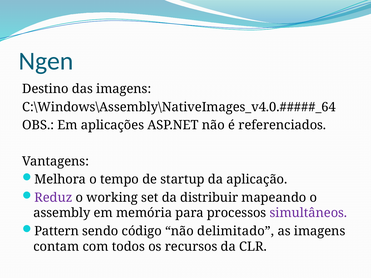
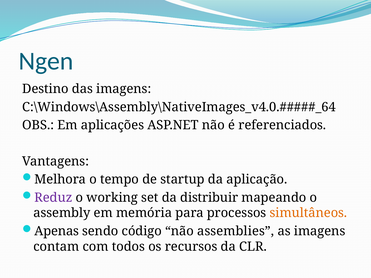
simultâneos colour: purple -> orange
Pattern: Pattern -> Apenas
delimitado: delimitado -> assemblies
